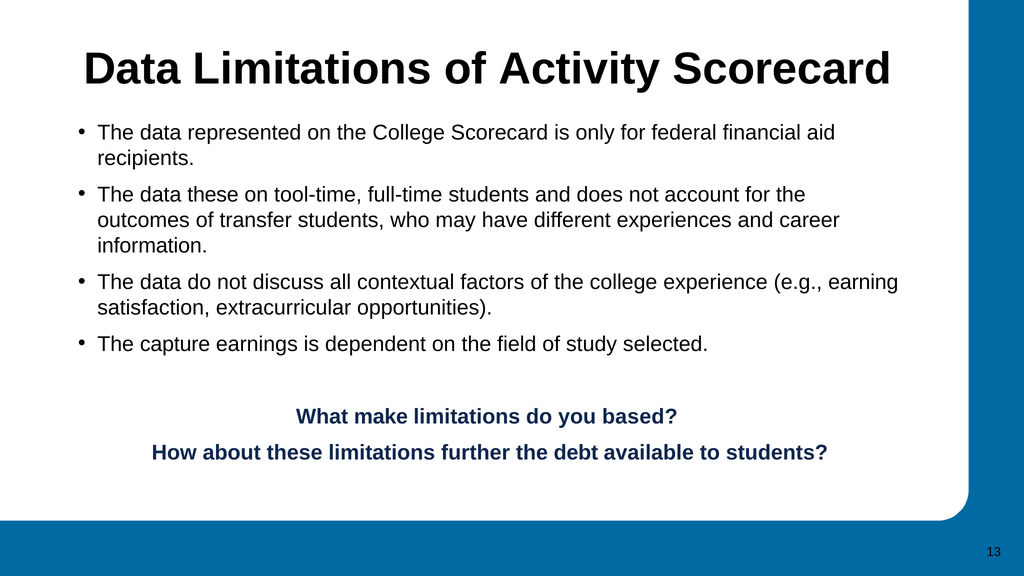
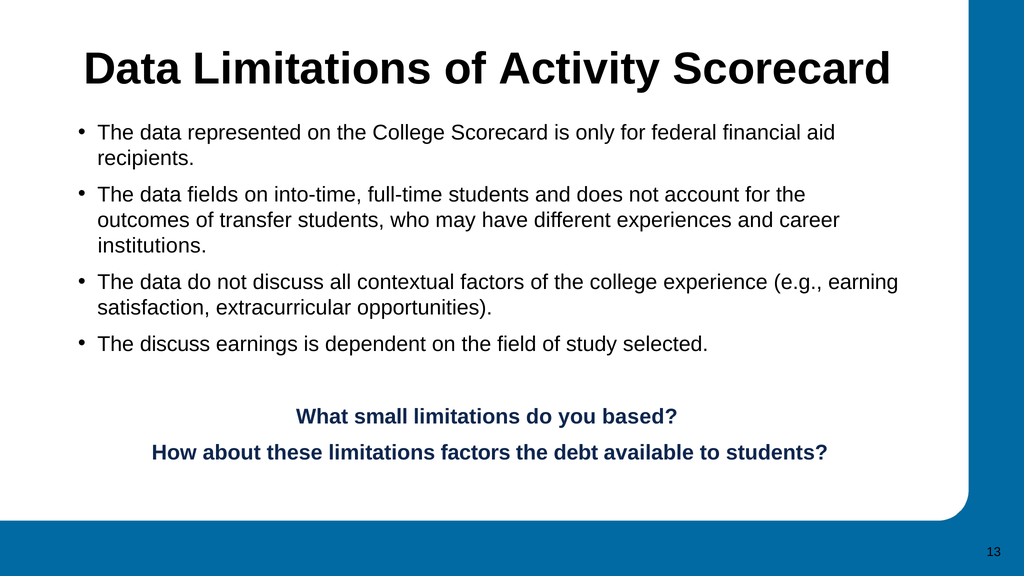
data these: these -> fields
tool-time: tool-time -> into-time
information: information -> institutions
The capture: capture -> discuss
make: make -> small
limitations further: further -> factors
